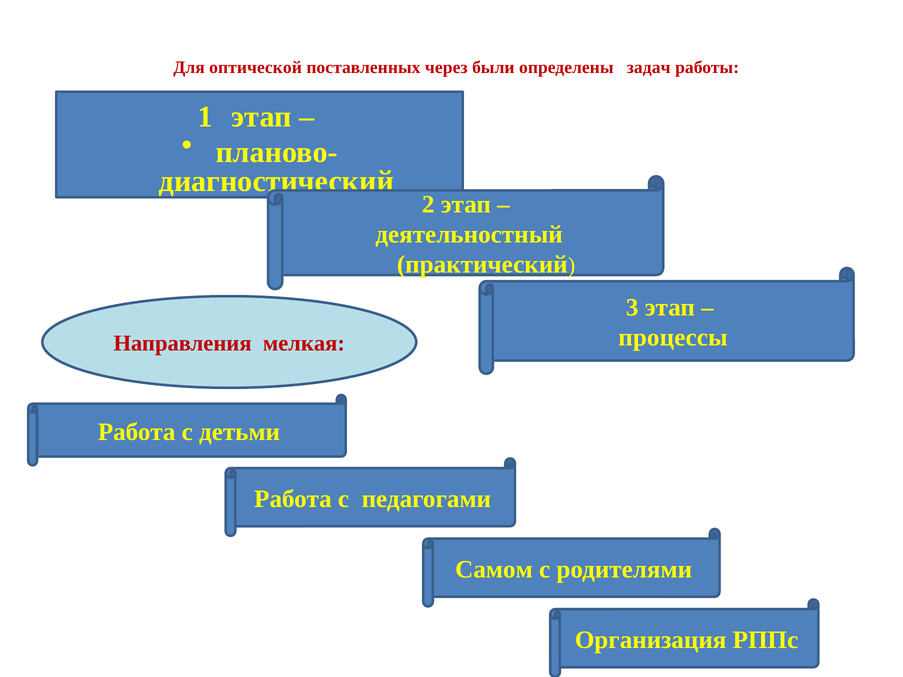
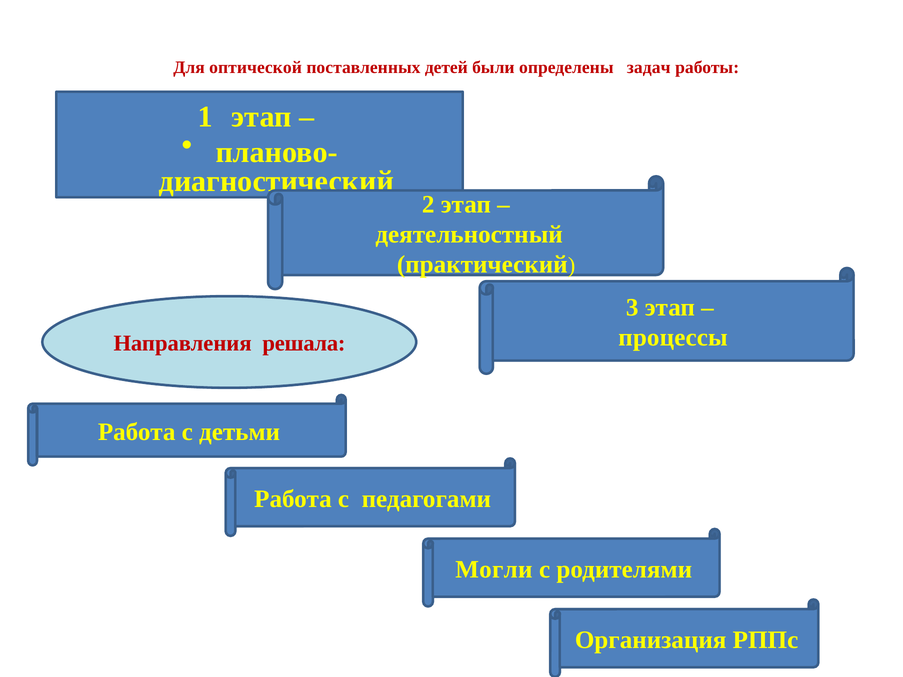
через: через -> детей
мелкая: мелкая -> решала
Самом: Самом -> Могли
